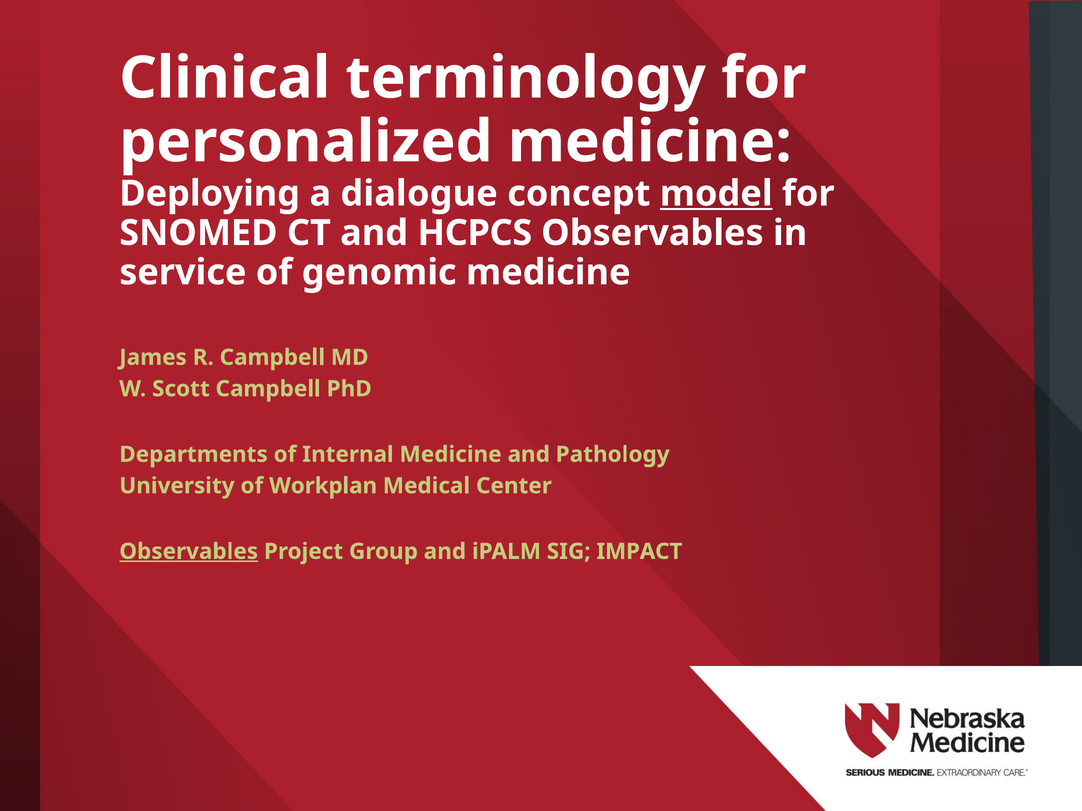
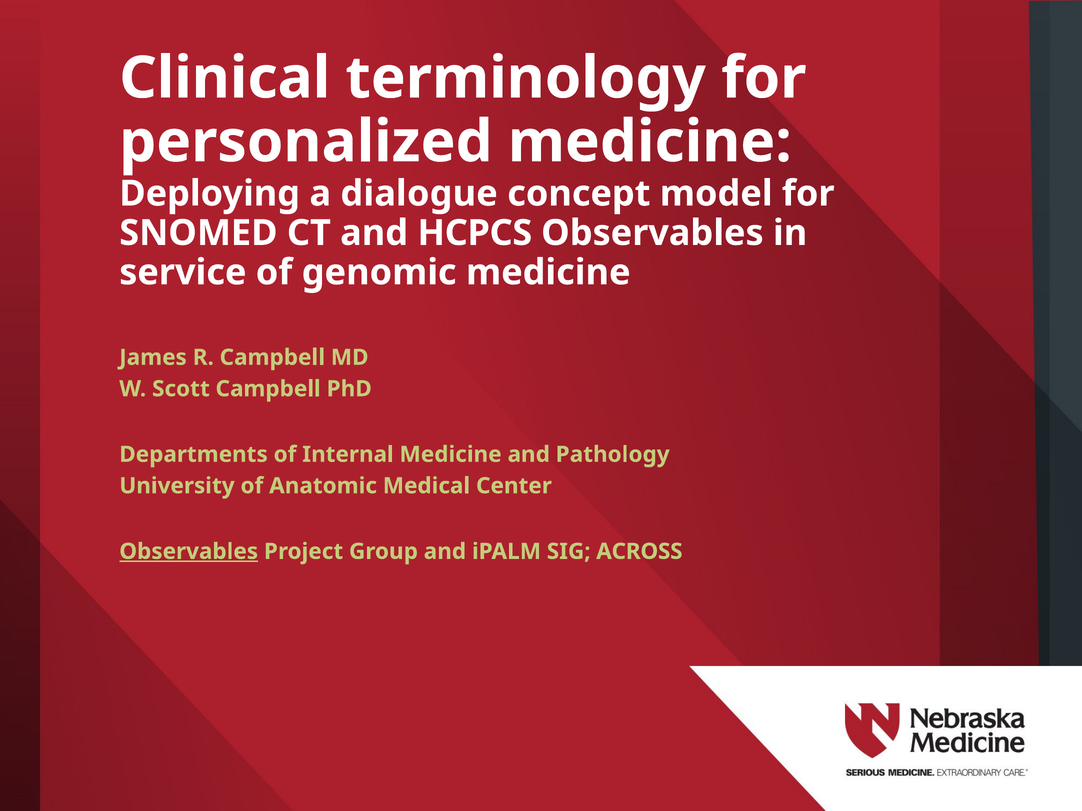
model underline: present -> none
Workplan: Workplan -> Anatomic
IMPACT: IMPACT -> ACROSS
